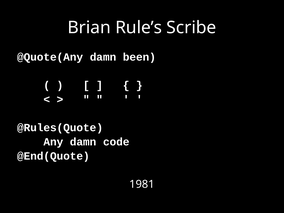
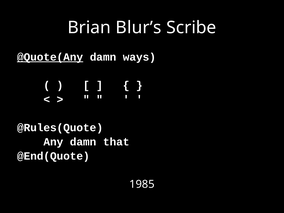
Rule’s: Rule’s -> Blur’s
@Quote(Any underline: none -> present
been: been -> ways
code: code -> that
1981: 1981 -> 1985
